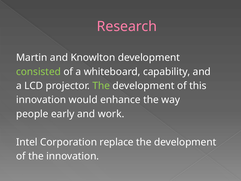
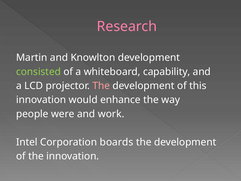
The at (101, 86) colour: light green -> pink
early: early -> were
replace: replace -> boards
